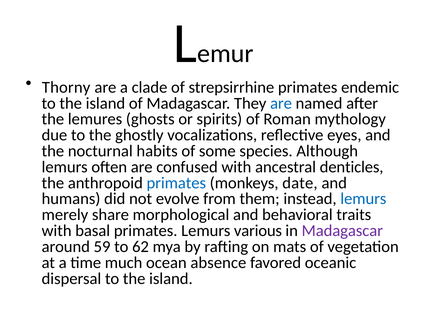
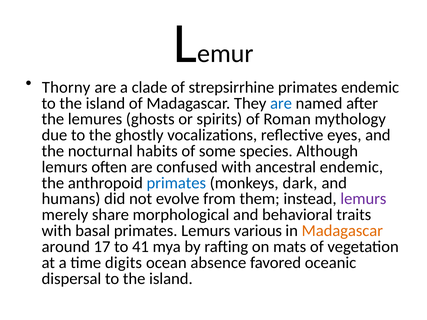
ancestral denticles: denticles -> endemic
date: date -> dark
lemurs at (363, 199) colour: blue -> purple
Madagascar at (342, 231) colour: purple -> orange
59: 59 -> 17
62: 62 -> 41
much: much -> digits
